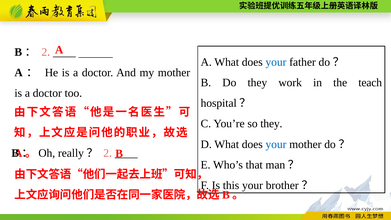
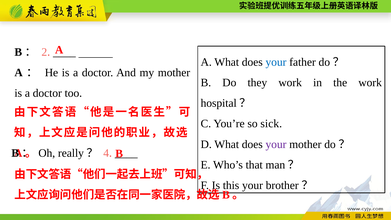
the teach: teach -> work
so they: they -> sick
your at (276, 144) colour: blue -> purple
2 at (106, 153): 2 -> 4
